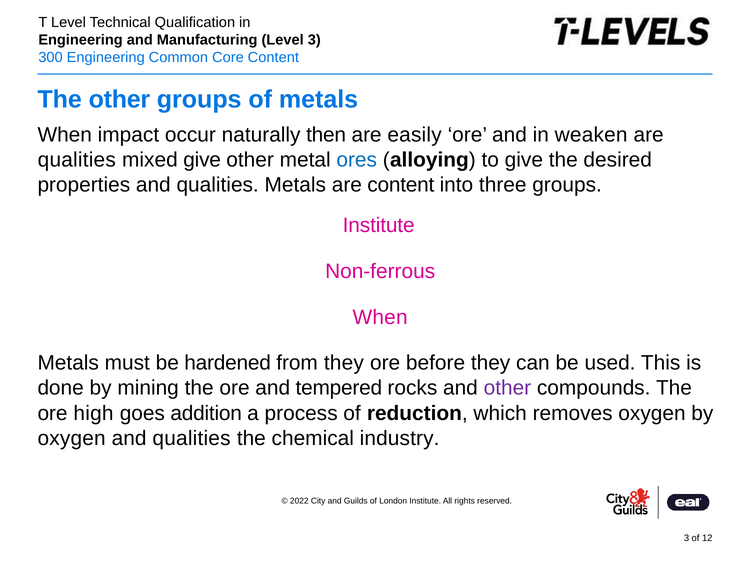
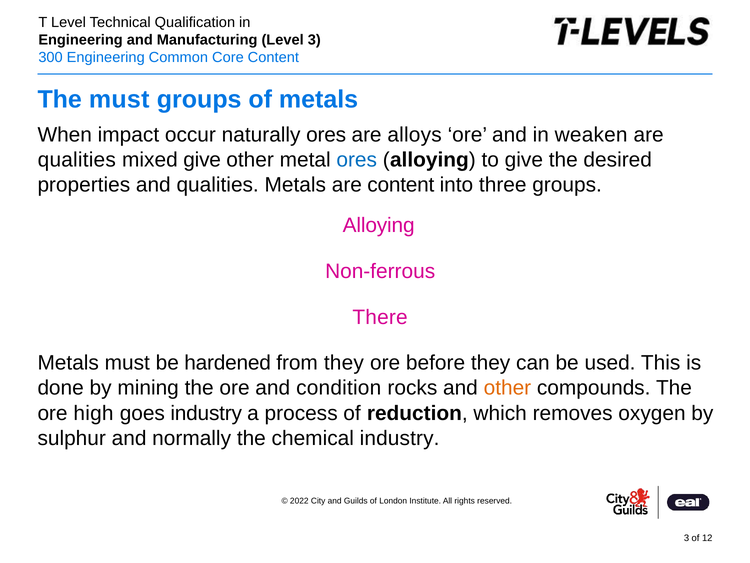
The other: other -> must
naturally then: then -> ores
easily: easily -> alloys
Institute at (379, 225): Institute -> Alloying
When at (380, 317): When -> There
tempered: tempered -> condition
other at (507, 388) colour: purple -> orange
goes addition: addition -> industry
oxygen at (72, 438): oxygen -> sulphur
qualities at (192, 438): qualities -> normally
